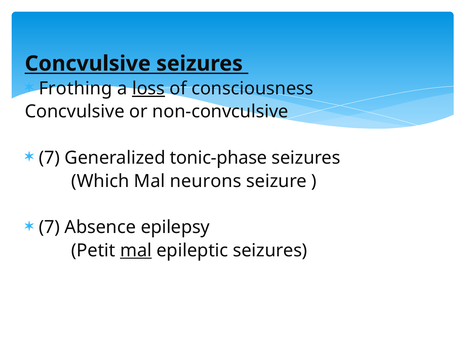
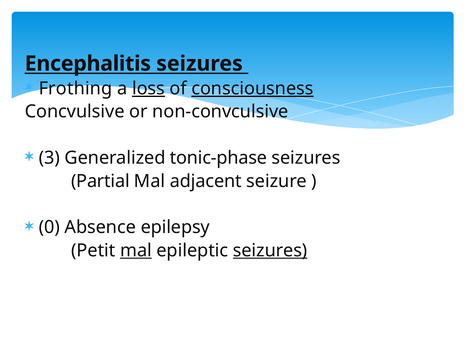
Concvulsive at (88, 64): Concvulsive -> Encephalitis
consciousness underline: none -> present
7 at (49, 158): 7 -> 3
Which: Which -> Partial
neurons: neurons -> adjacent
7 at (49, 227): 7 -> 0
seizures at (270, 250) underline: none -> present
